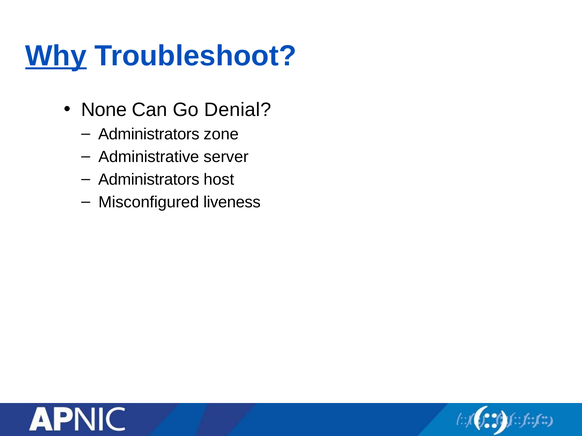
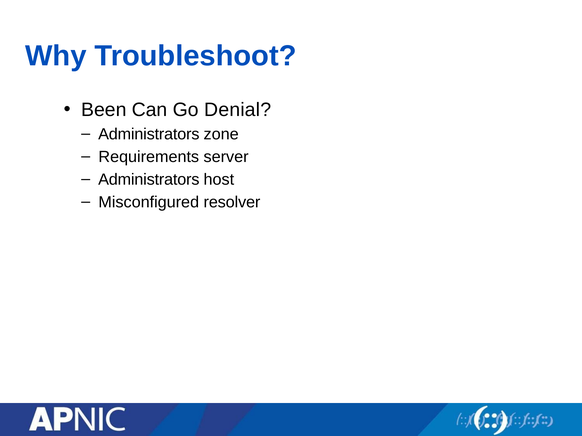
Why underline: present -> none
None: None -> Been
Administrative: Administrative -> Requirements
liveness: liveness -> resolver
